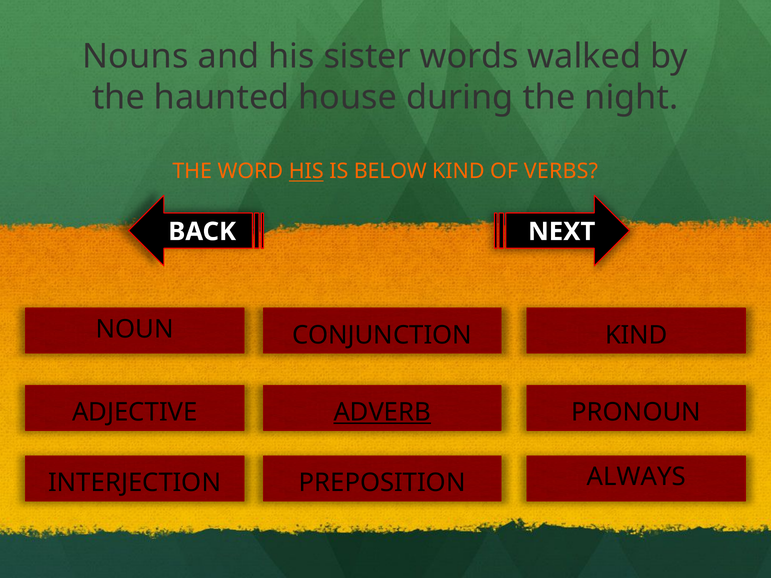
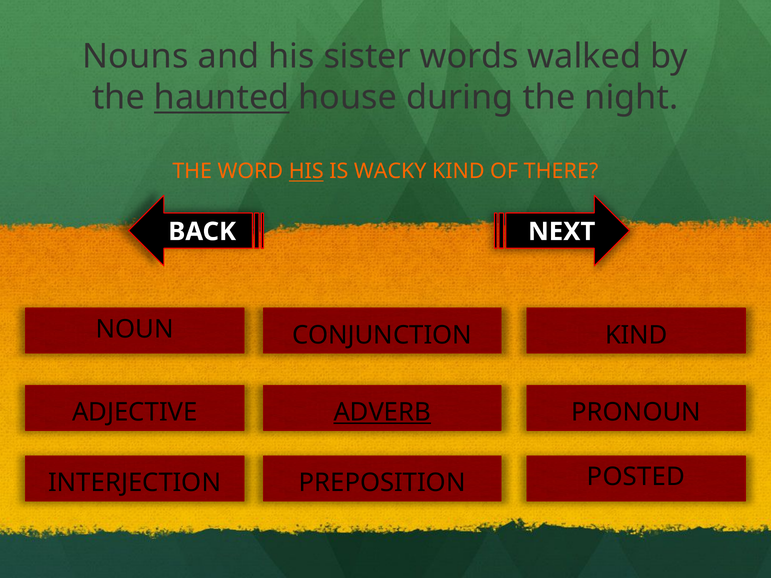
haunted underline: none -> present
BELOW: BELOW -> WACKY
VERBS: VERBS -> THERE
ALWAYS: ALWAYS -> POSTED
